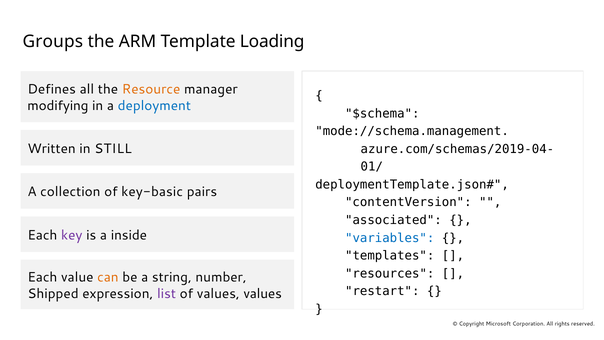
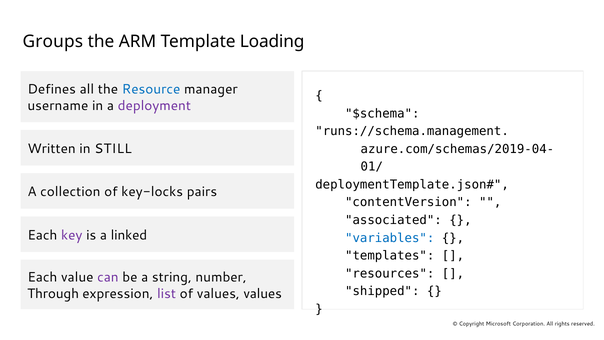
Resource colour: orange -> blue
modifying: modifying -> username
deployment colour: blue -> purple
mode://schema.management: mode://schema.management -> runs://schema.management
key-basic: key-basic -> key-locks
inside: inside -> linked
can colour: orange -> purple
restart: restart -> shipped
Shipped: Shipped -> Through
